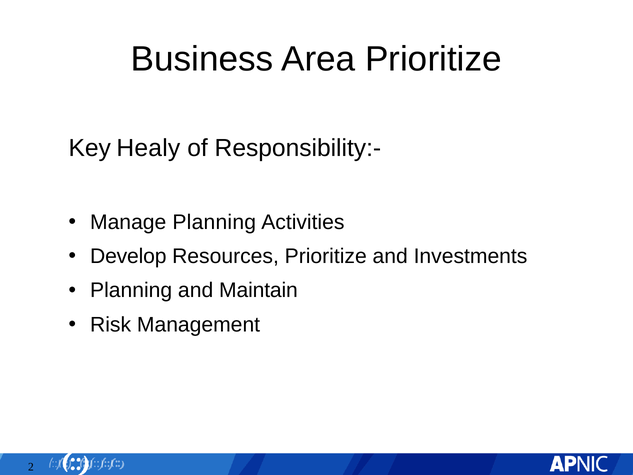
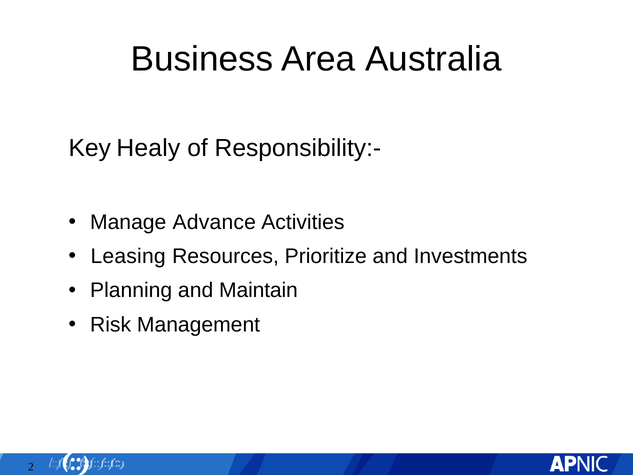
Area Prioritize: Prioritize -> Australia
Manage Planning: Planning -> Advance
Develop: Develop -> Leasing
